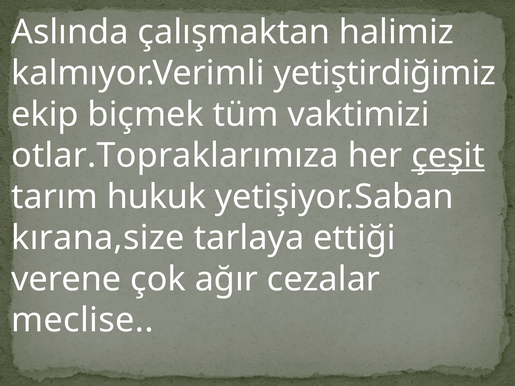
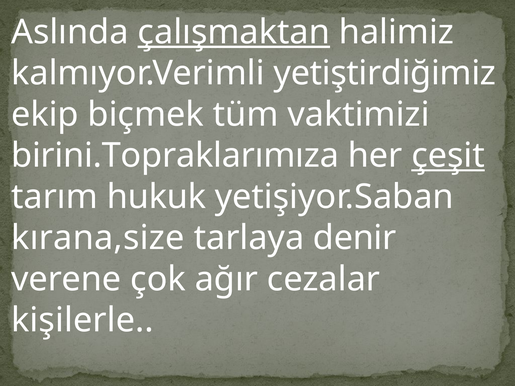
çalışmaktan underline: none -> present
otlar.Topraklarımıza: otlar.Topraklarımıza -> birini.Topraklarımıza
ettiği: ettiği -> denir
meclise: meclise -> kişilerle
